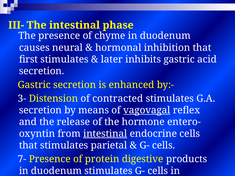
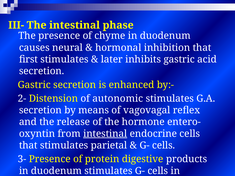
3-: 3- -> 2-
contracted: contracted -> autonomic
vagovagal underline: present -> none
7-: 7- -> 3-
